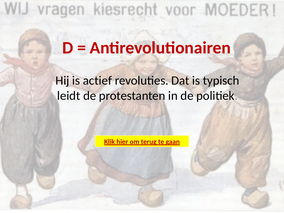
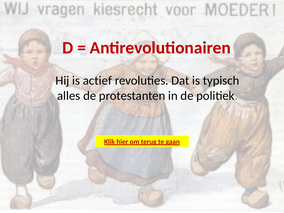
leidt: leidt -> alles
